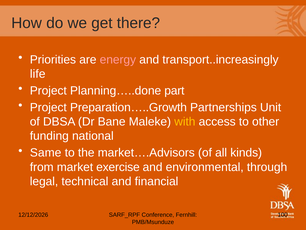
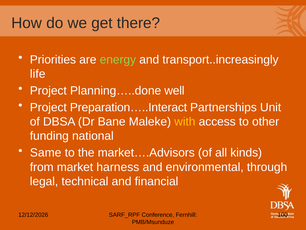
energy colour: pink -> light green
part: part -> well
Preparation…..Growth: Preparation…..Growth -> Preparation…..Interact
exercise: exercise -> harness
